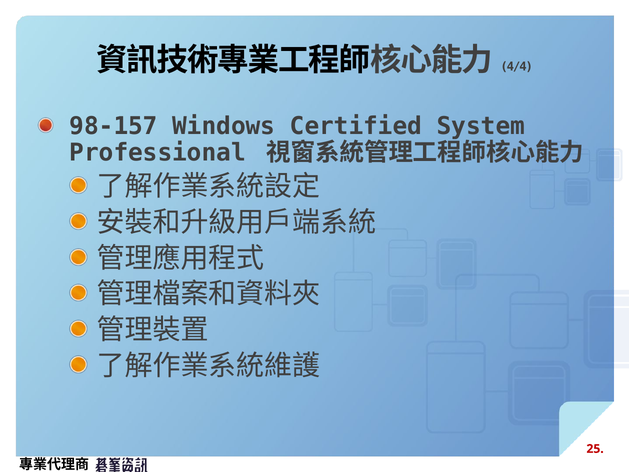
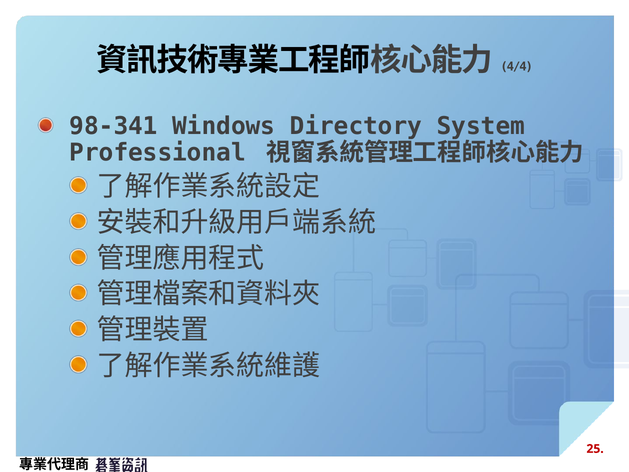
98-157: 98-157 -> 98-341
Certified: Certified -> Directory
